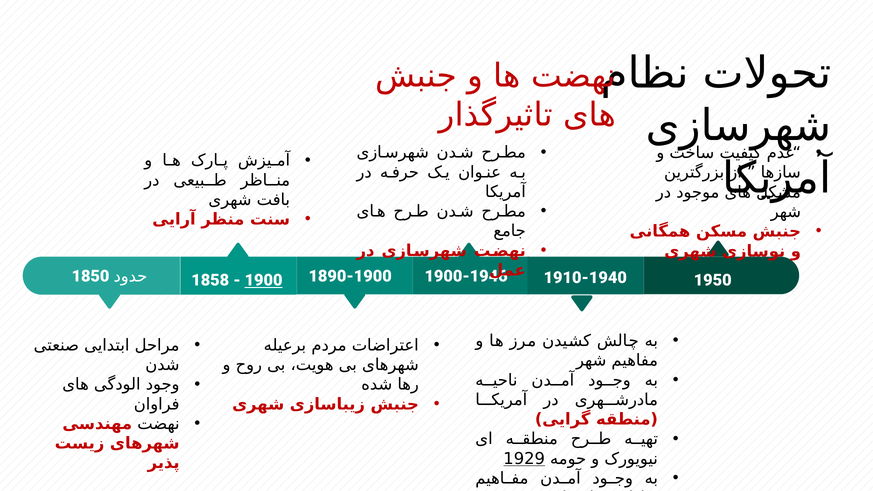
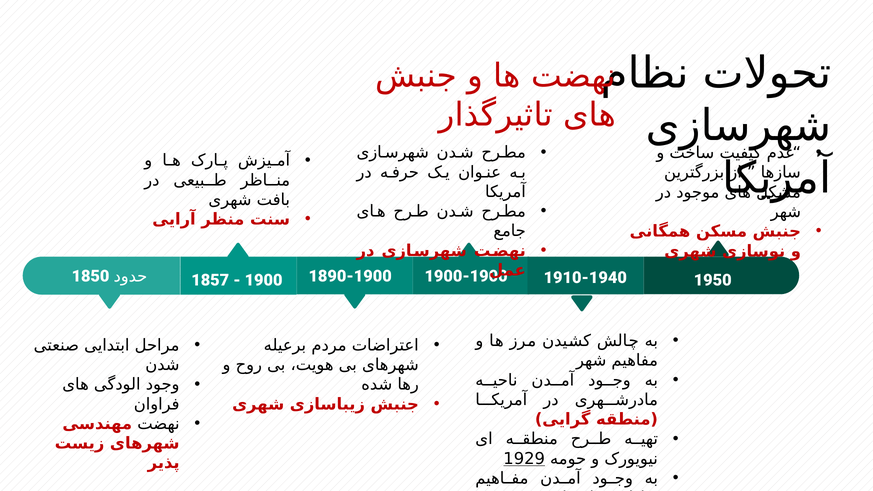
1858: 1858 -> 1857
1900 underline: present -> none
1900-1946: 1900-1946 -> 1900-1900
